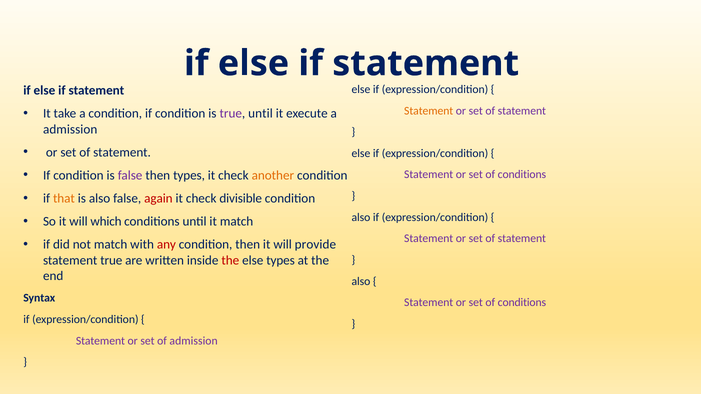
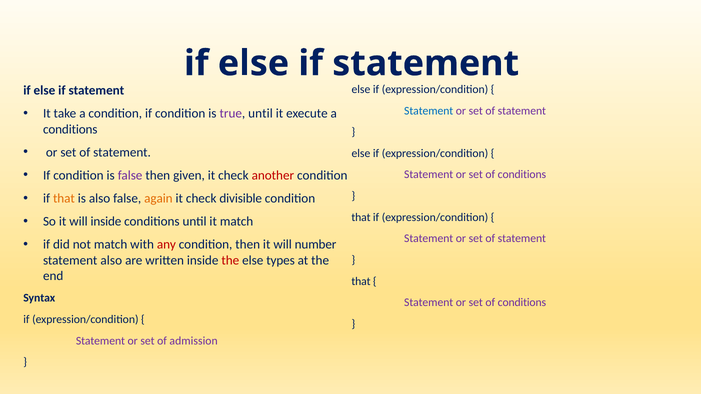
Statement at (429, 111) colour: orange -> blue
admission at (70, 129): admission -> conditions
then types: types -> given
another colour: orange -> red
again colour: red -> orange
also at (361, 217): also -> that
will which: which -> inside
provide: provide -> number
statement true: true -> also
also at (361, 281): also -> that
